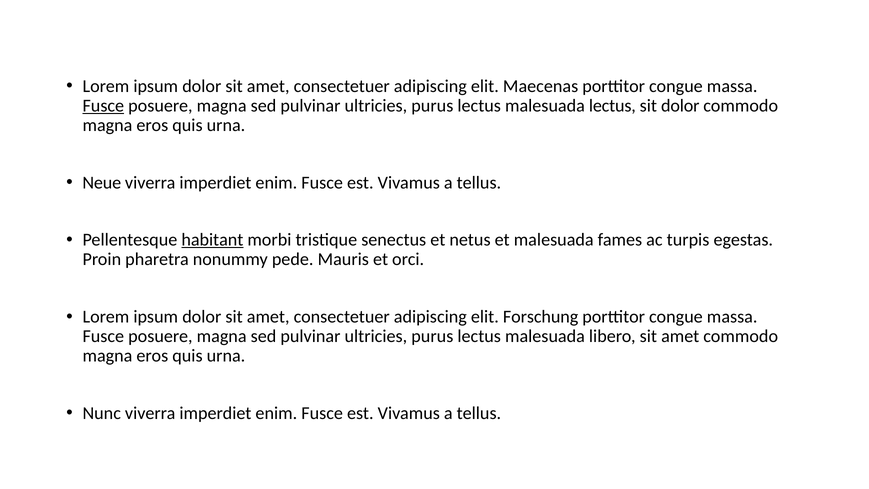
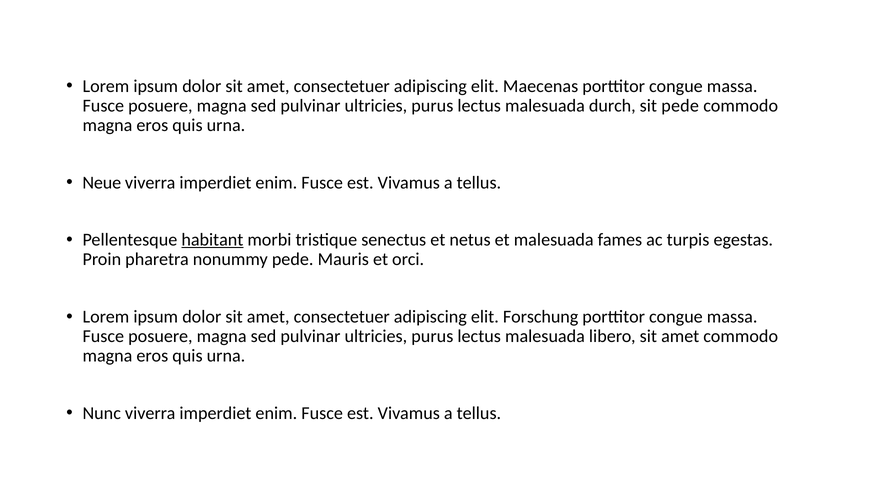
Fusce at (103, 106) underline: present -> none
malesuada lectus: lectus -> durch
sit dolor: dolor -> pede
